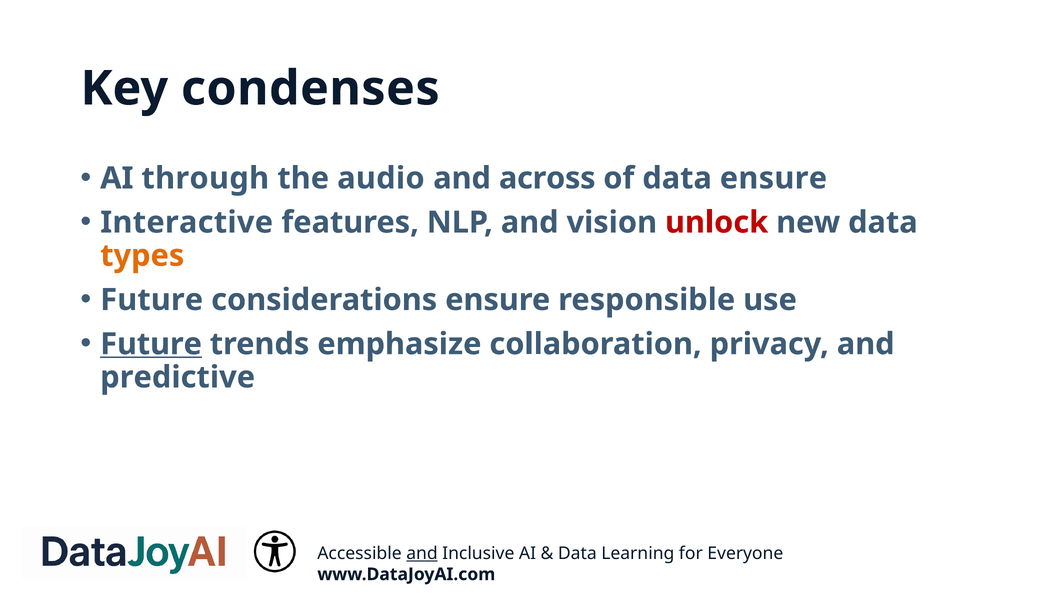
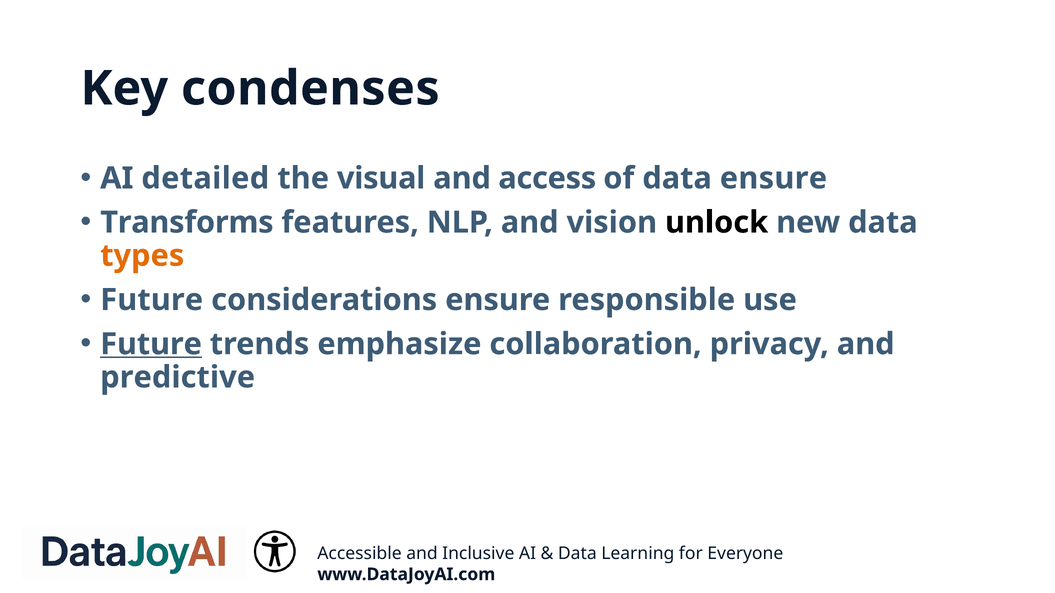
through: through -> detailed
audio: audio -> visual
across: across -> access
Interactive: Interactive -> Transforms
unlock colour: red -> black
and at (422, 554) underline: present -> none
